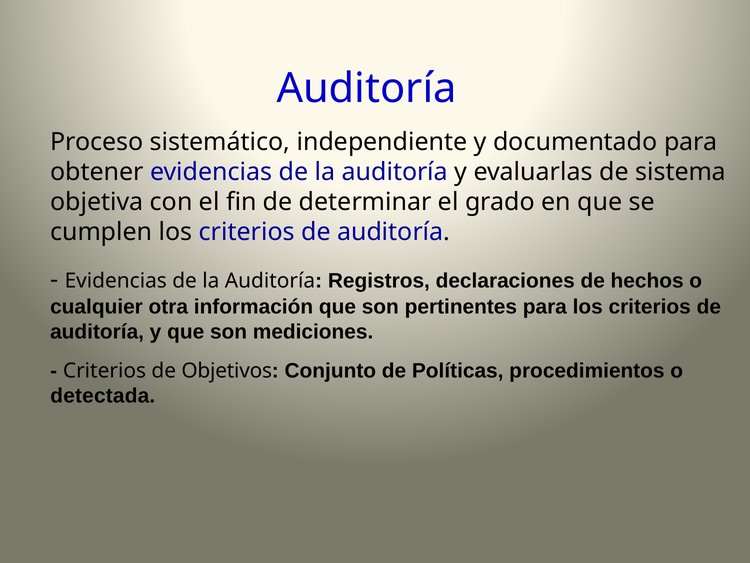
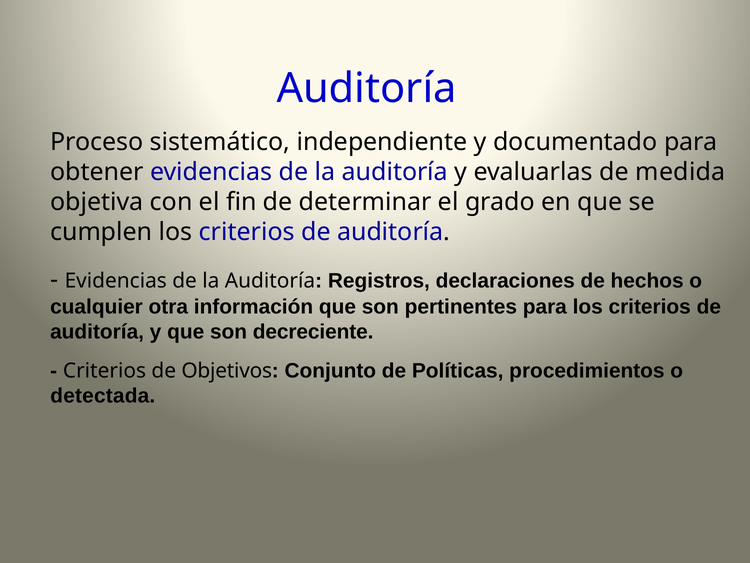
sistema: sistema -> medida
mediciones: mediciones -> decreciente
